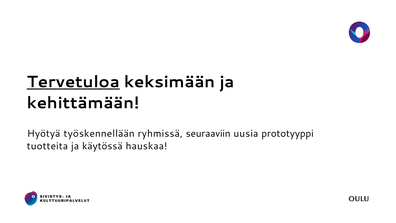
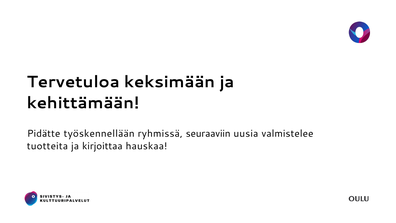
Tervetuloa underline: present -> none
Hyötyä: Hyötyä -> Pidätte
prototyyppi: prototyyppi -> valmistelee
käytössä: käytössä -> kirjoittaa
